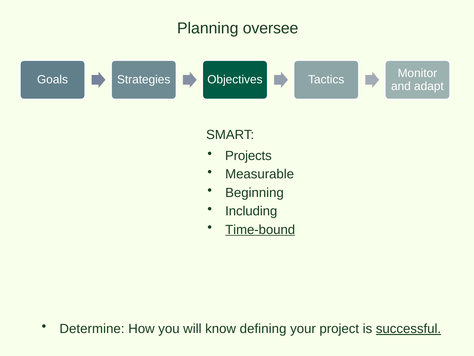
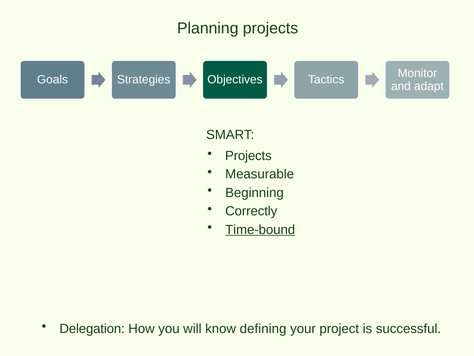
Planning oversee: oversee -> projects
Including: Including -> Correctly
Determine: Determine -> Delegation
successful underline: present -> none
